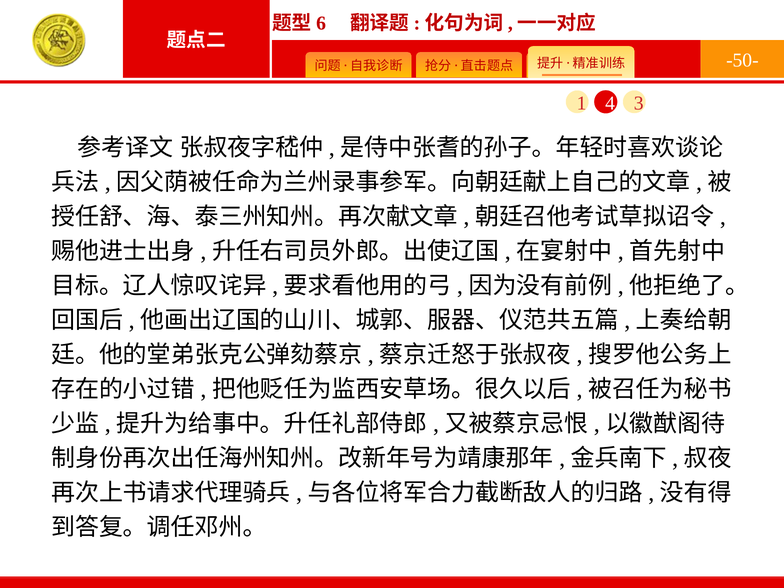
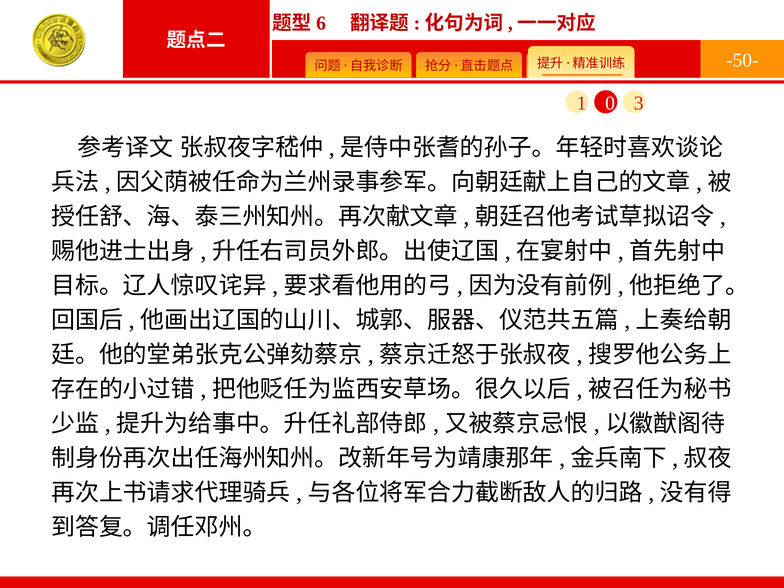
4: 4 -> 0
